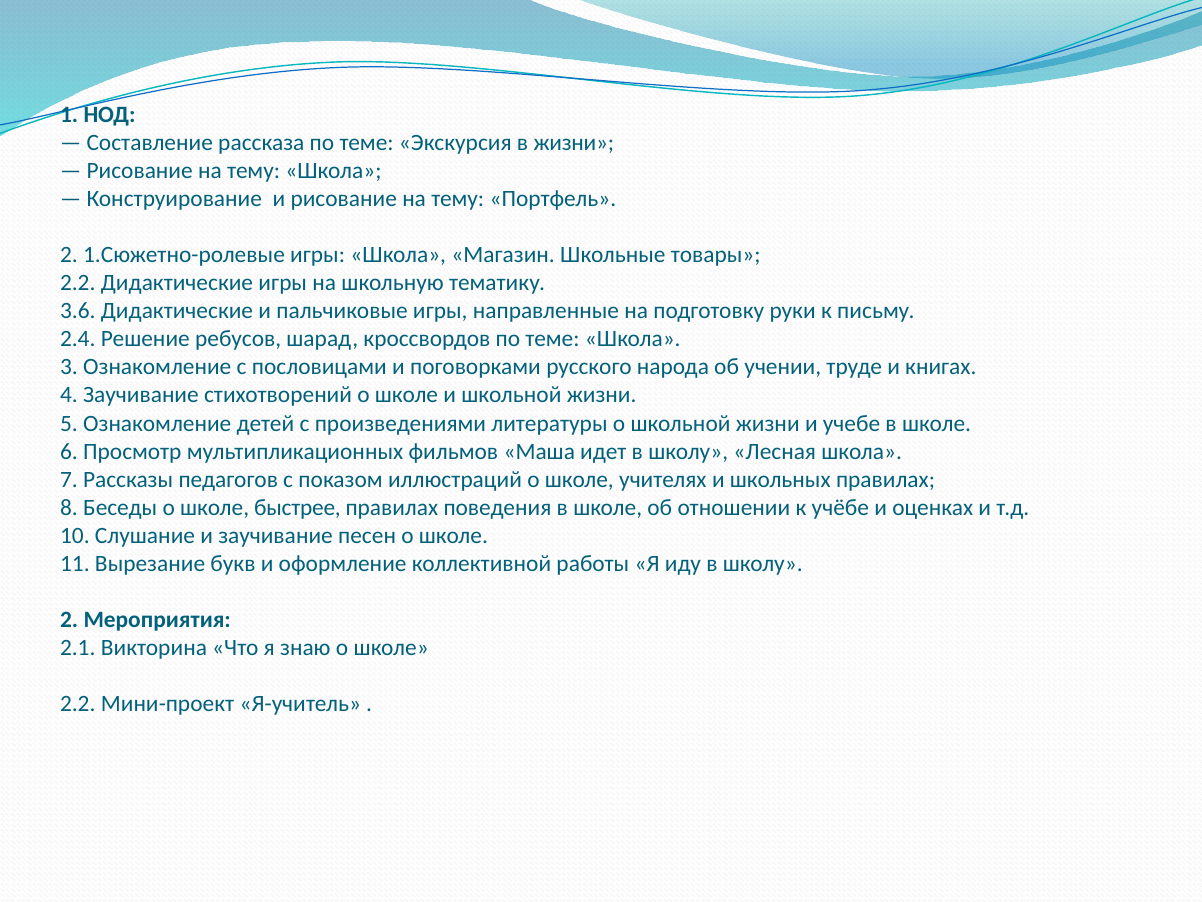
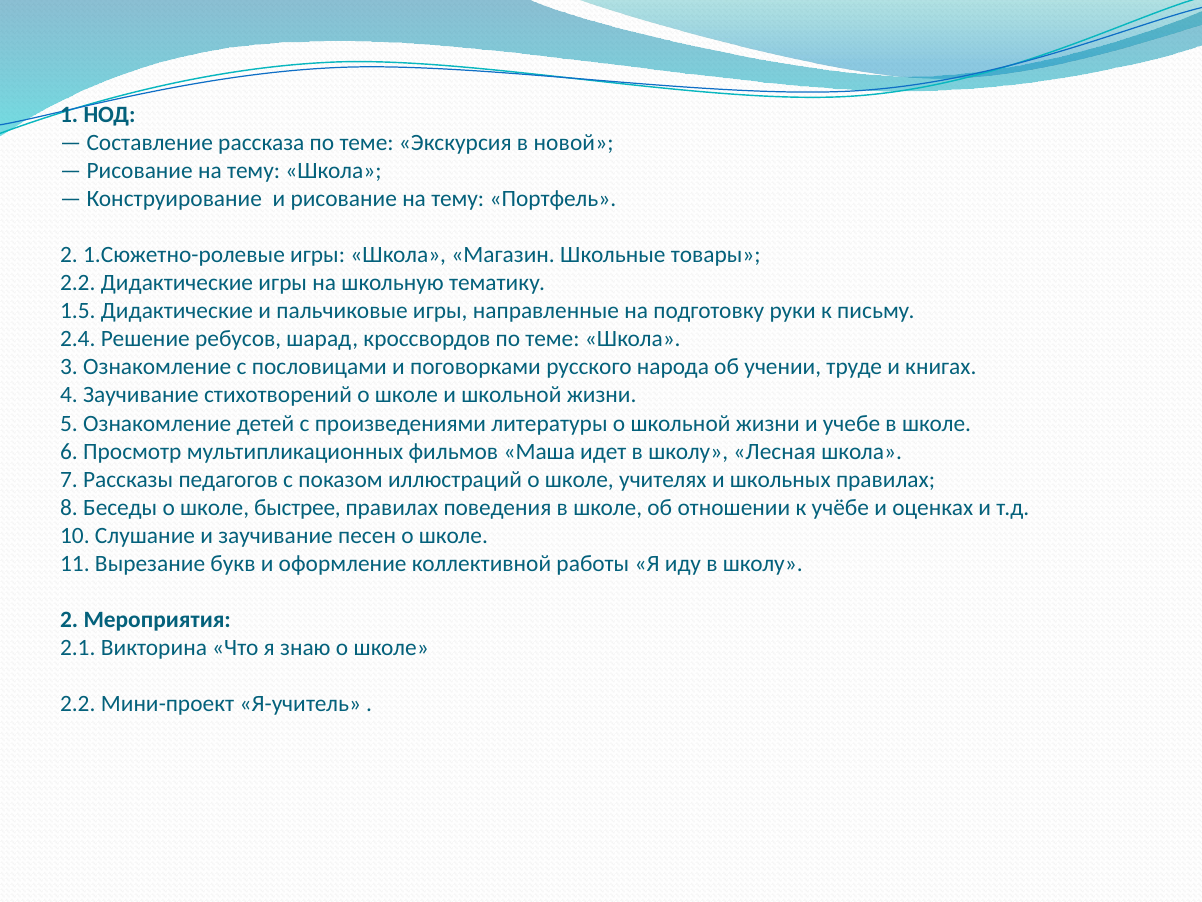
в жизни: жизни -> новой
3.6: 3.6 -> 1.5
